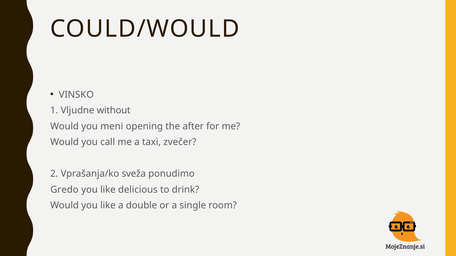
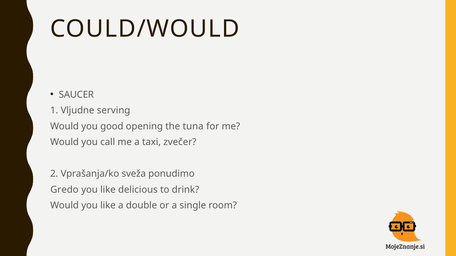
VINSKO: VINSKO -> SAUCER
without: without -> serving
meni: meni -> good
after: after -> tuna
